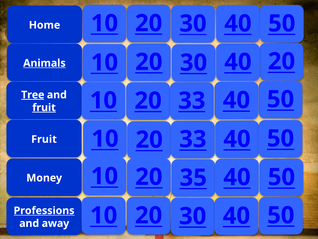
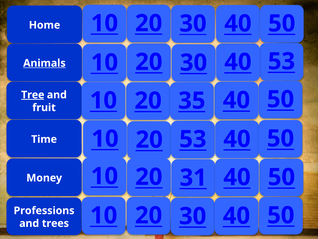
30 20: 20 -> 53
33 at (192, 101): 33 -> 35
fruit at (44, 107) underline: present -> none
33 at (193, 139): 33 -> 53
Fruit at (44, 139): Fruit -> Time
35: 35 -> 31
Professions underline: present -> none
away: away -> trees
